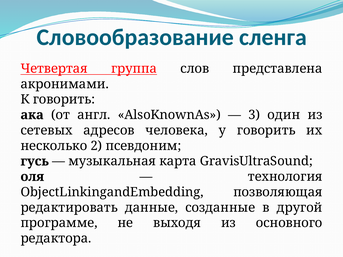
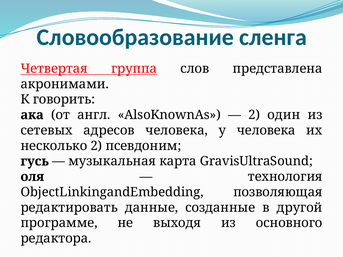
3 at (254, 115): 3 -> 2
у говорить: говорить -> человека
